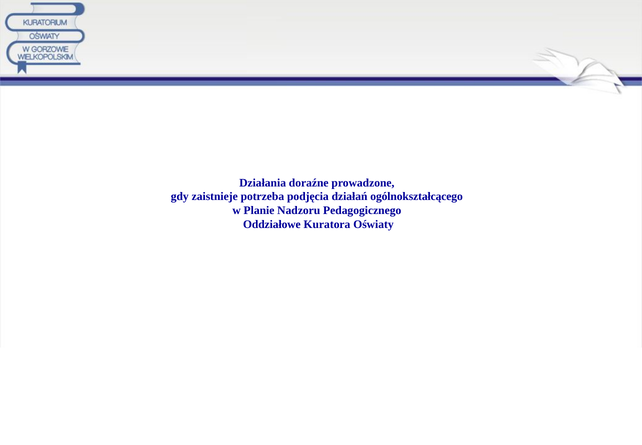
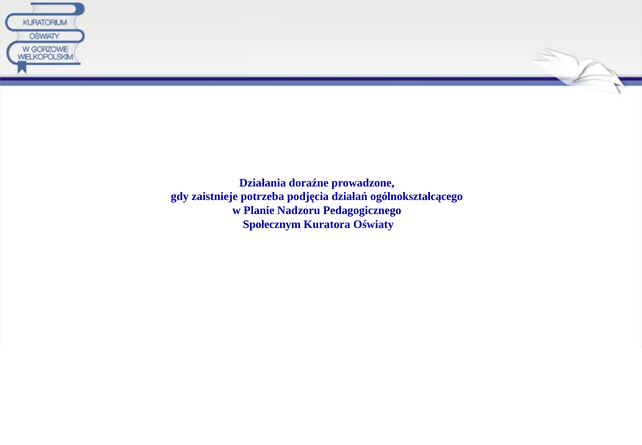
Oddziałowe: Oddziałowe -> Społecznym
